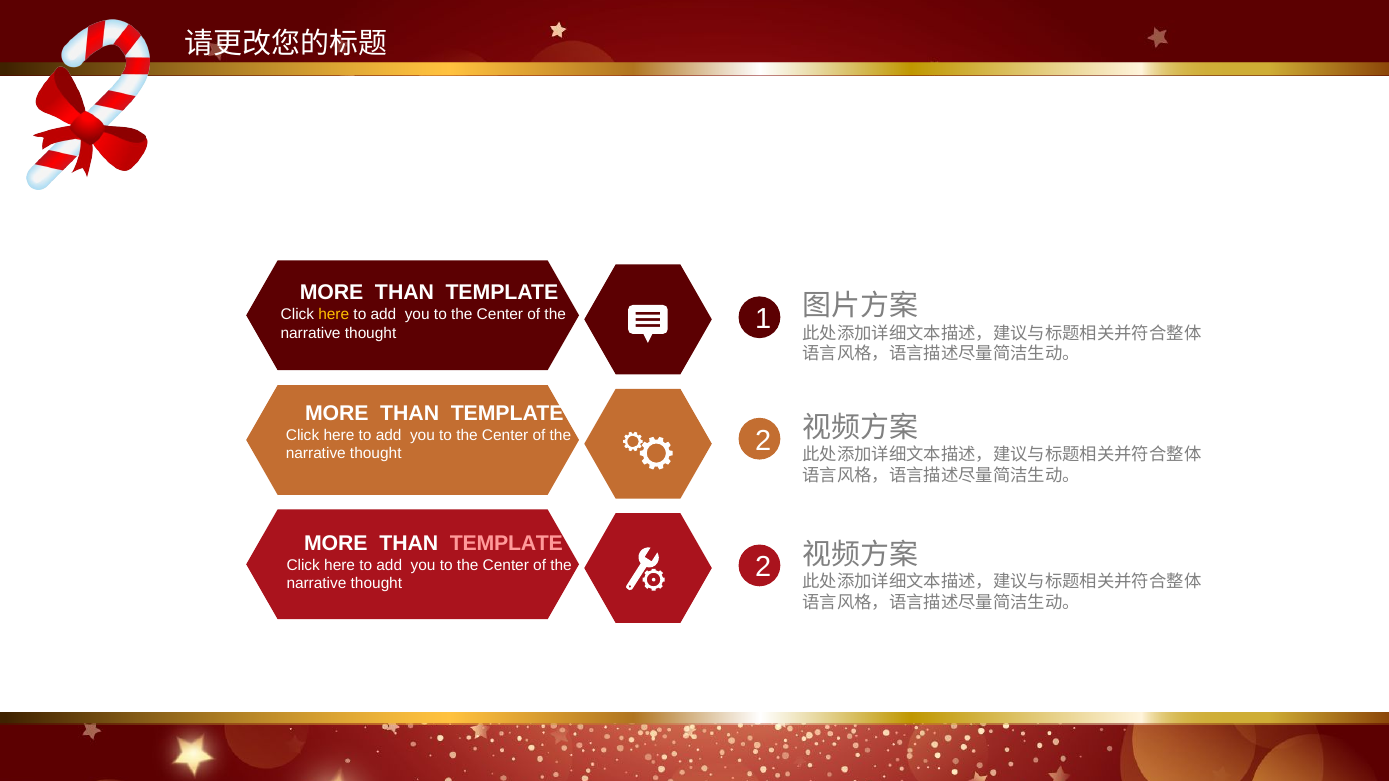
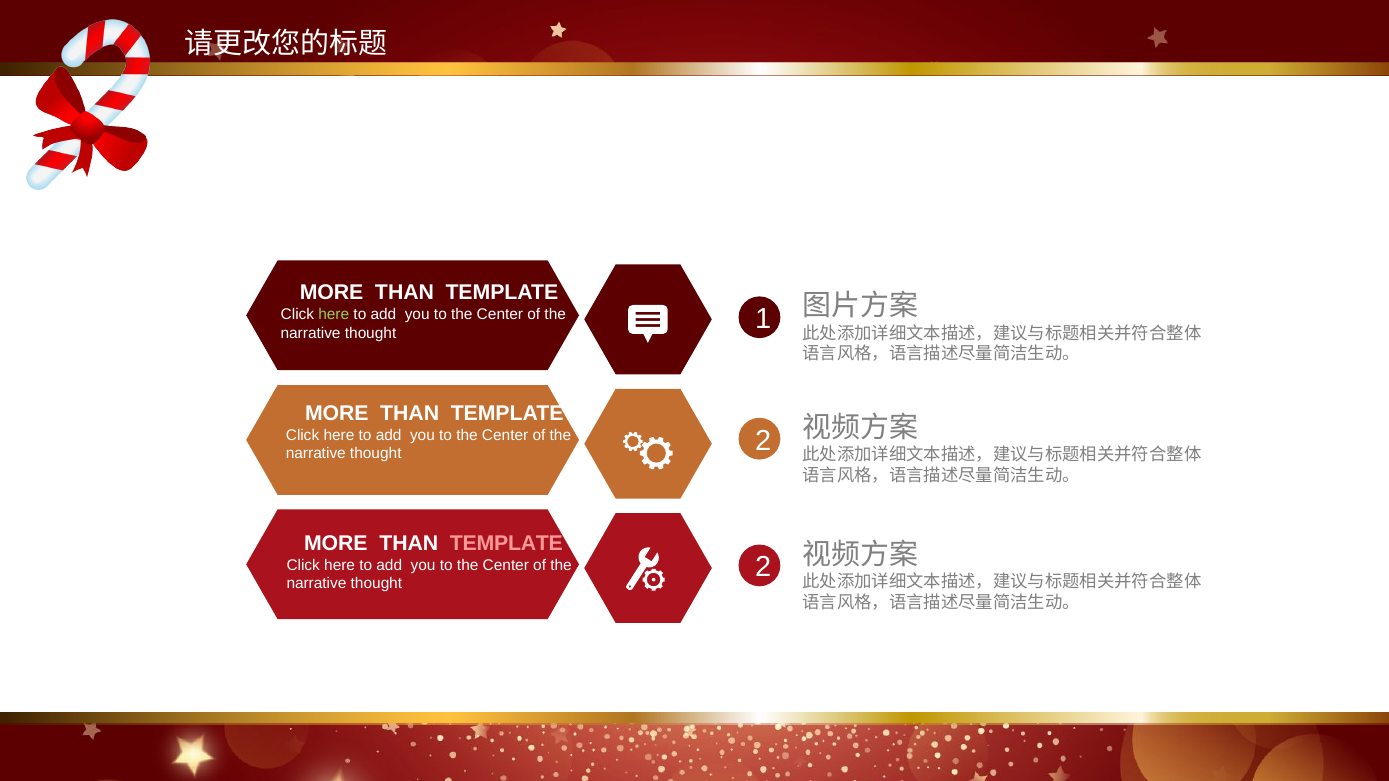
here at (334, 315) colour: yellow -> light green
